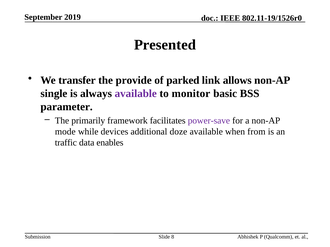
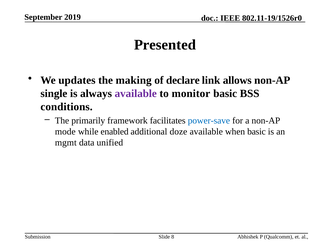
transfer: transfer -> updates
provide: provide -> making
parked: parked -> declare
parameter: parameter -> conditions
power-save colour: purple -> blue
devices: devices -> enabled
when from: from -> basic
traffic: traffic -> mgmt
enables: enables -> unified
